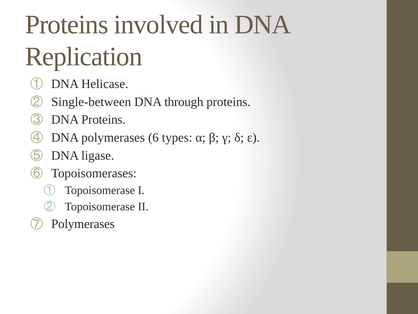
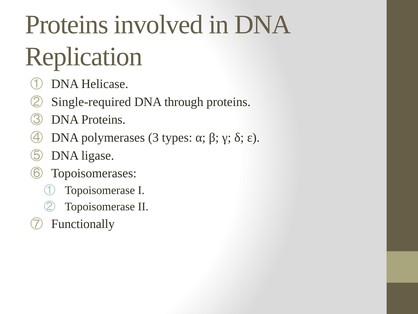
Single-between: Single-between -> Single-required
6: 6 -> 3
Polymerases at (83, 224): Polymerases -> Functionally
